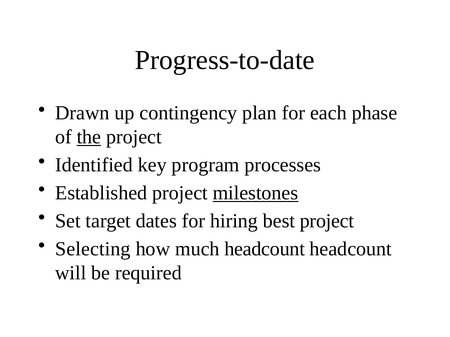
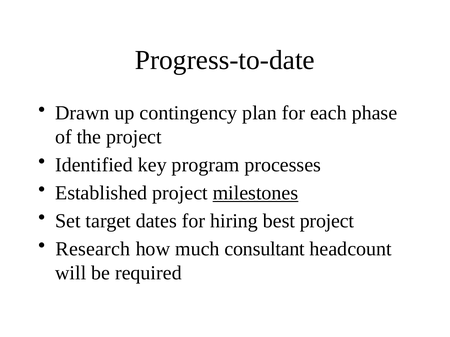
the underline: present -> none
Selecting: Selecting -> Research
much headcount: headcount -> consultant
